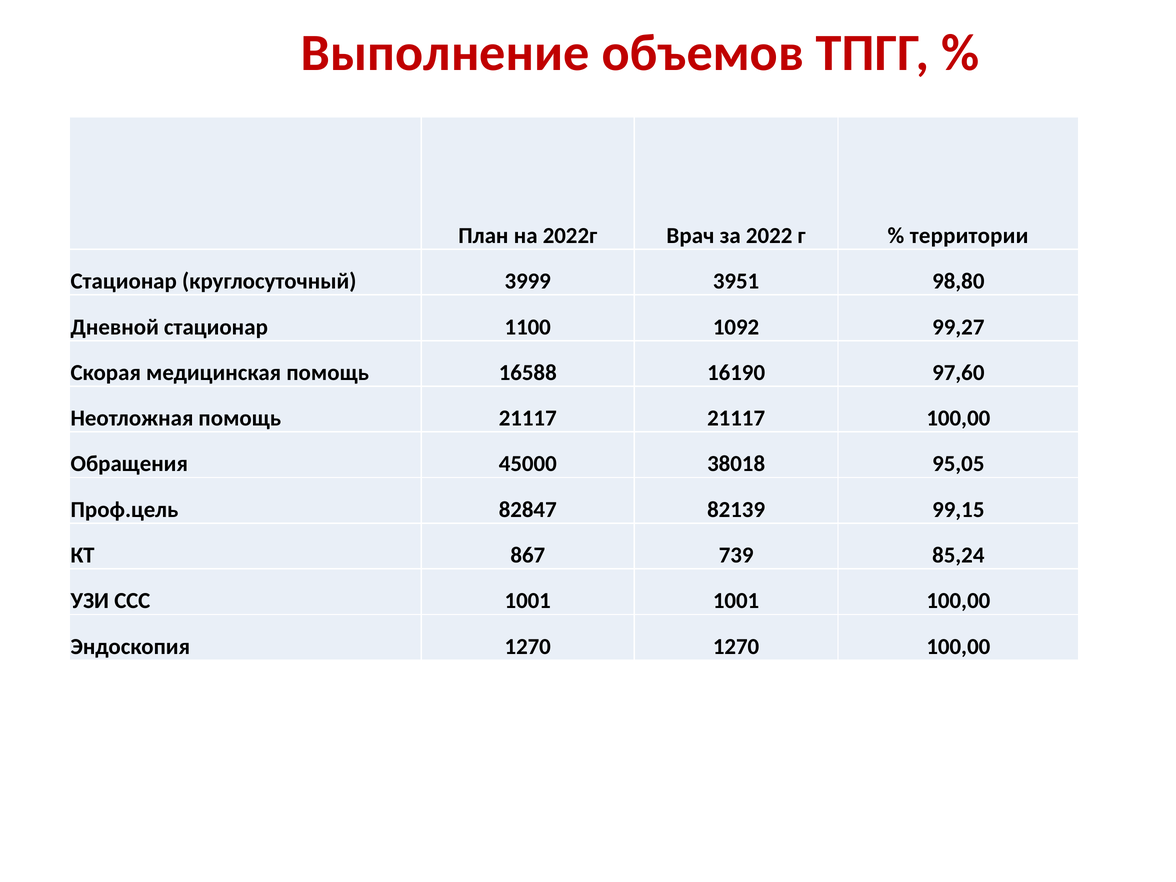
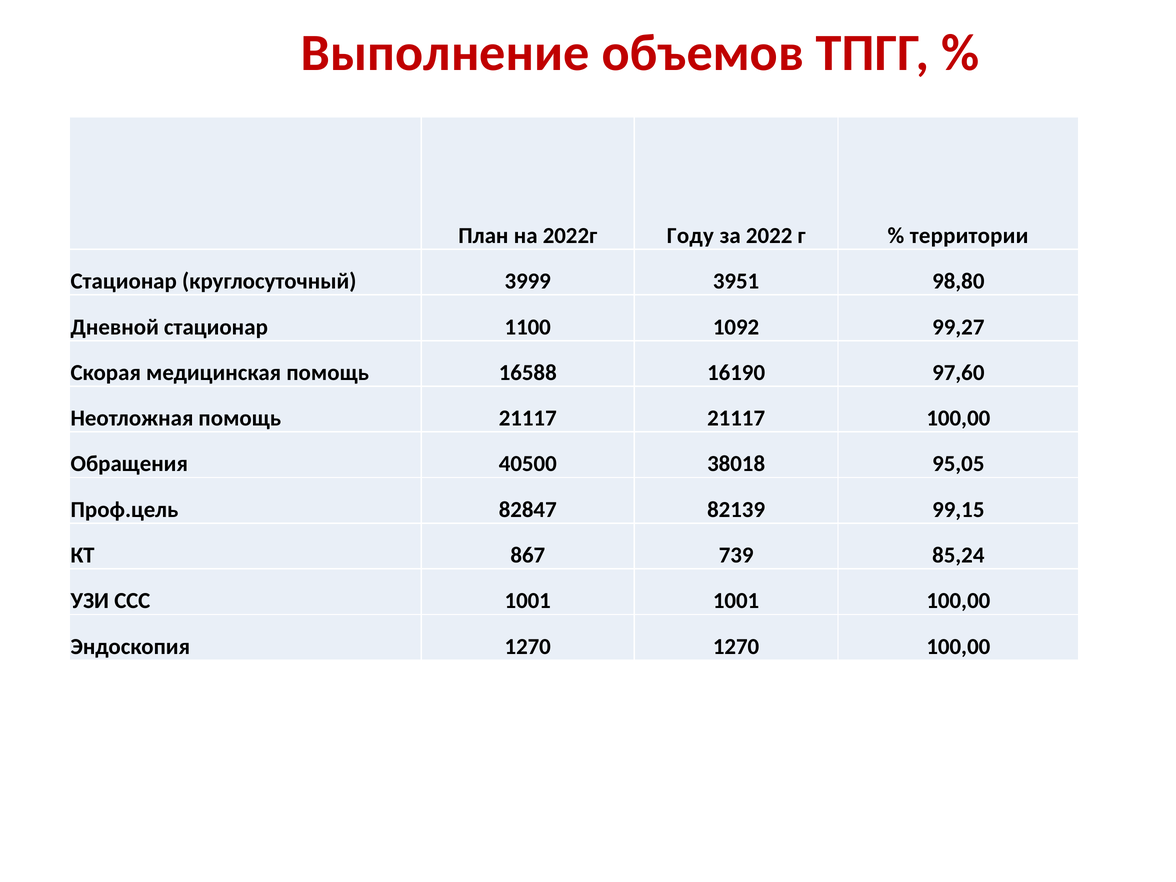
Врач: Врач -> Году
45000: 45000 -> 40500
